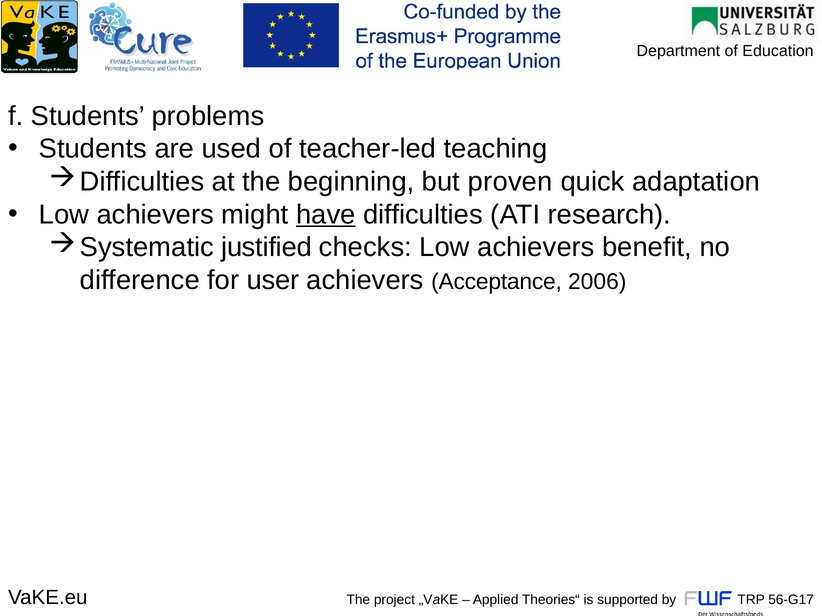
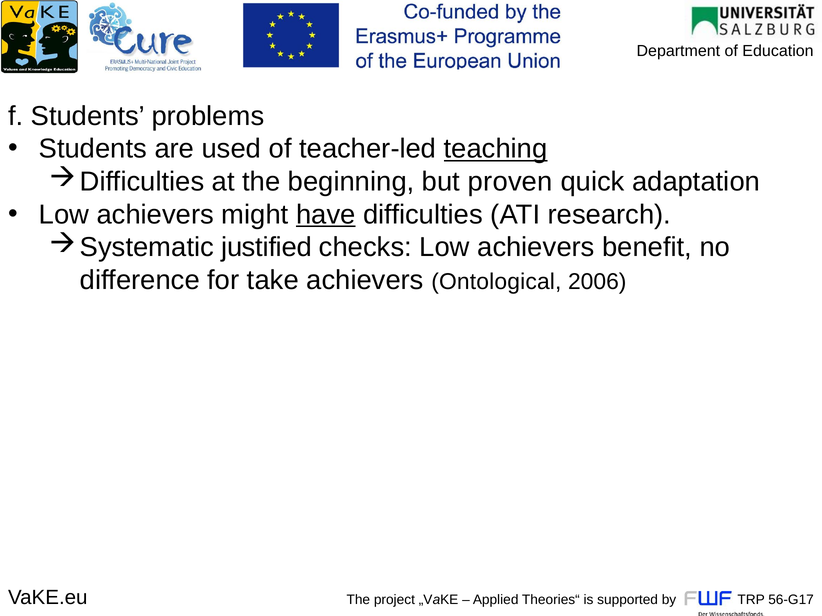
teaching underline: none -> present
user: user -> take
Acceptance: Acceptance -> Ontological
